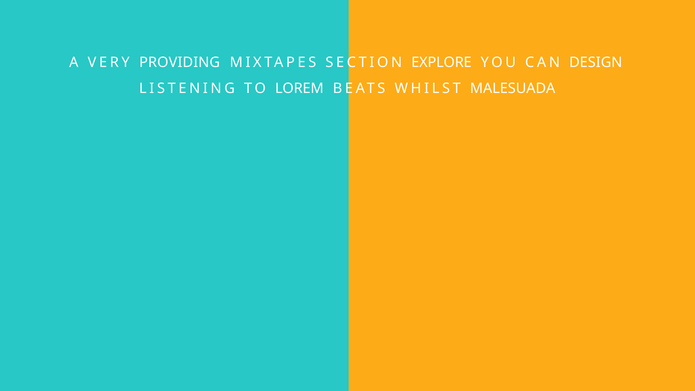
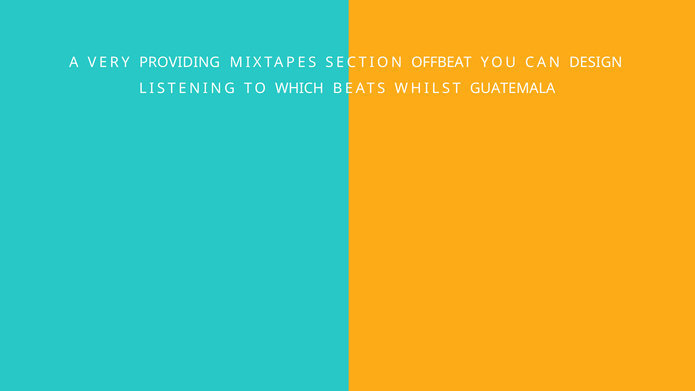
EXPLORE: EXPLORE -> OFFBEAT
LOREM: LOREM -> WHICH
MALESUADA: MALESUADA -> GUATEMALA
